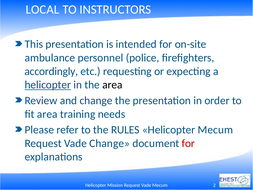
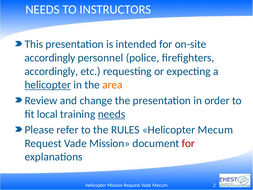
LOCAL at (42, 9): LOCAL -> NEEDS
ambulance at (50, 58): ambulance -> accordingly
area at (112, 85) colour: black -> orange
fit area: area -> local
needs at (112, 114) underline: none -> present
Vade Change: Change -> Mission
